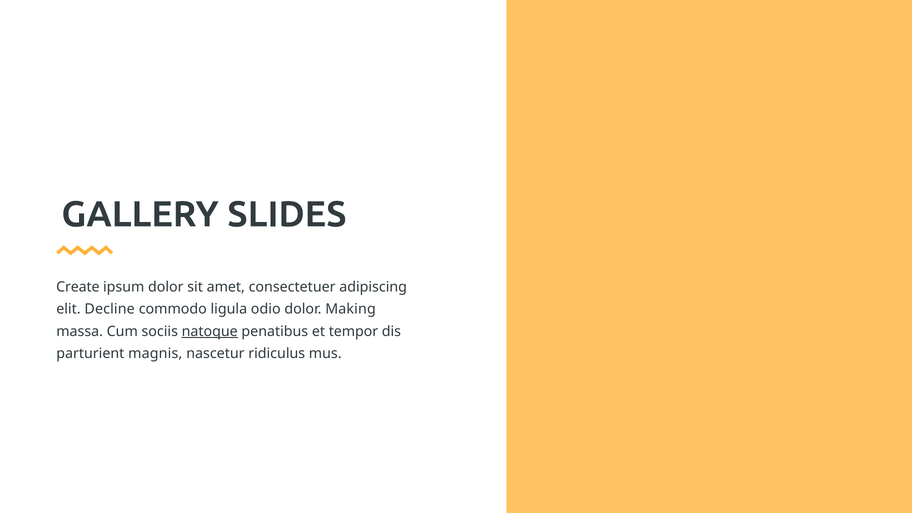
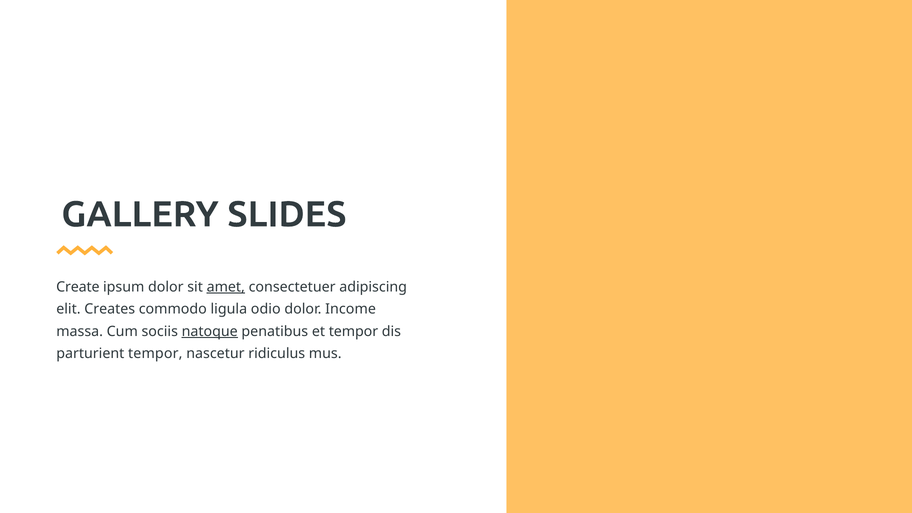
amet underline: none -> present
Decline: Decline -> Creates
Making: Making -> Income
parturient magnis: magnis -> tempor
